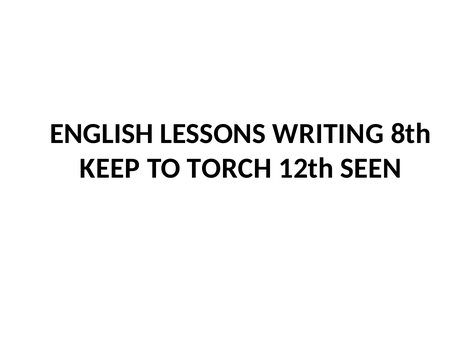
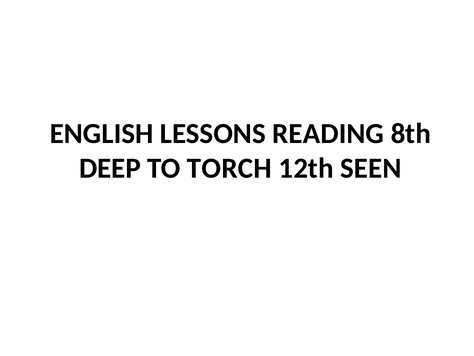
WRITING: WRITING -> READING
KEEP: KEEP -> DEEP
